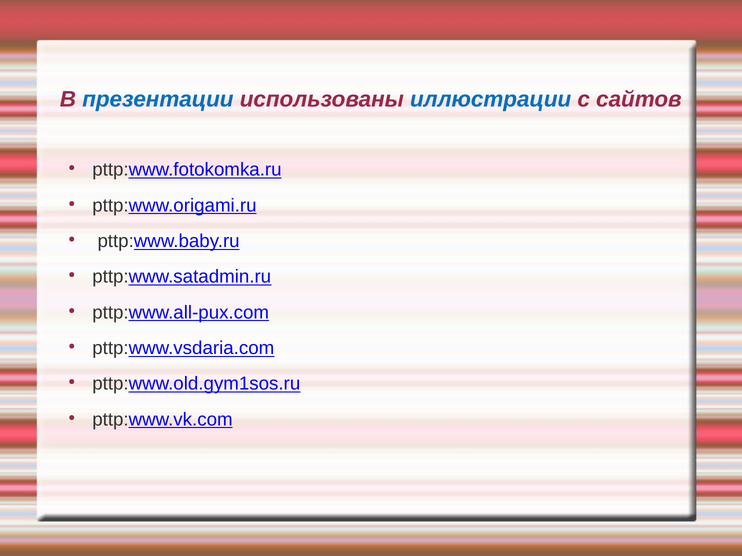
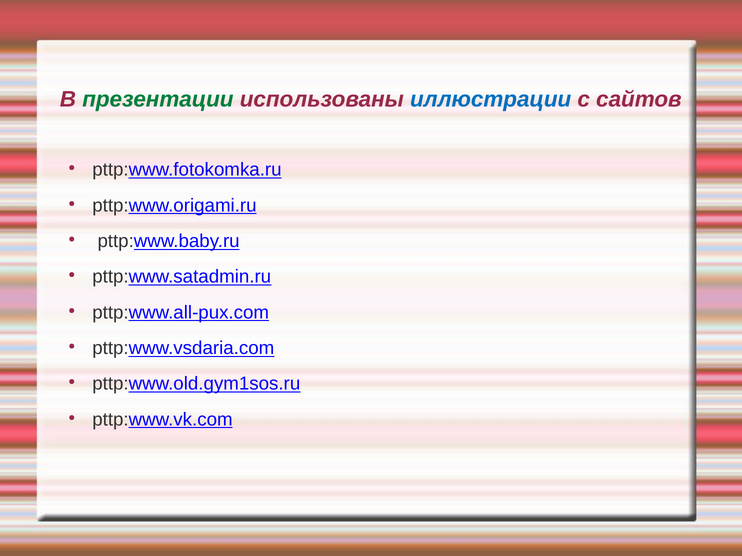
презентации colour: blue -> green
